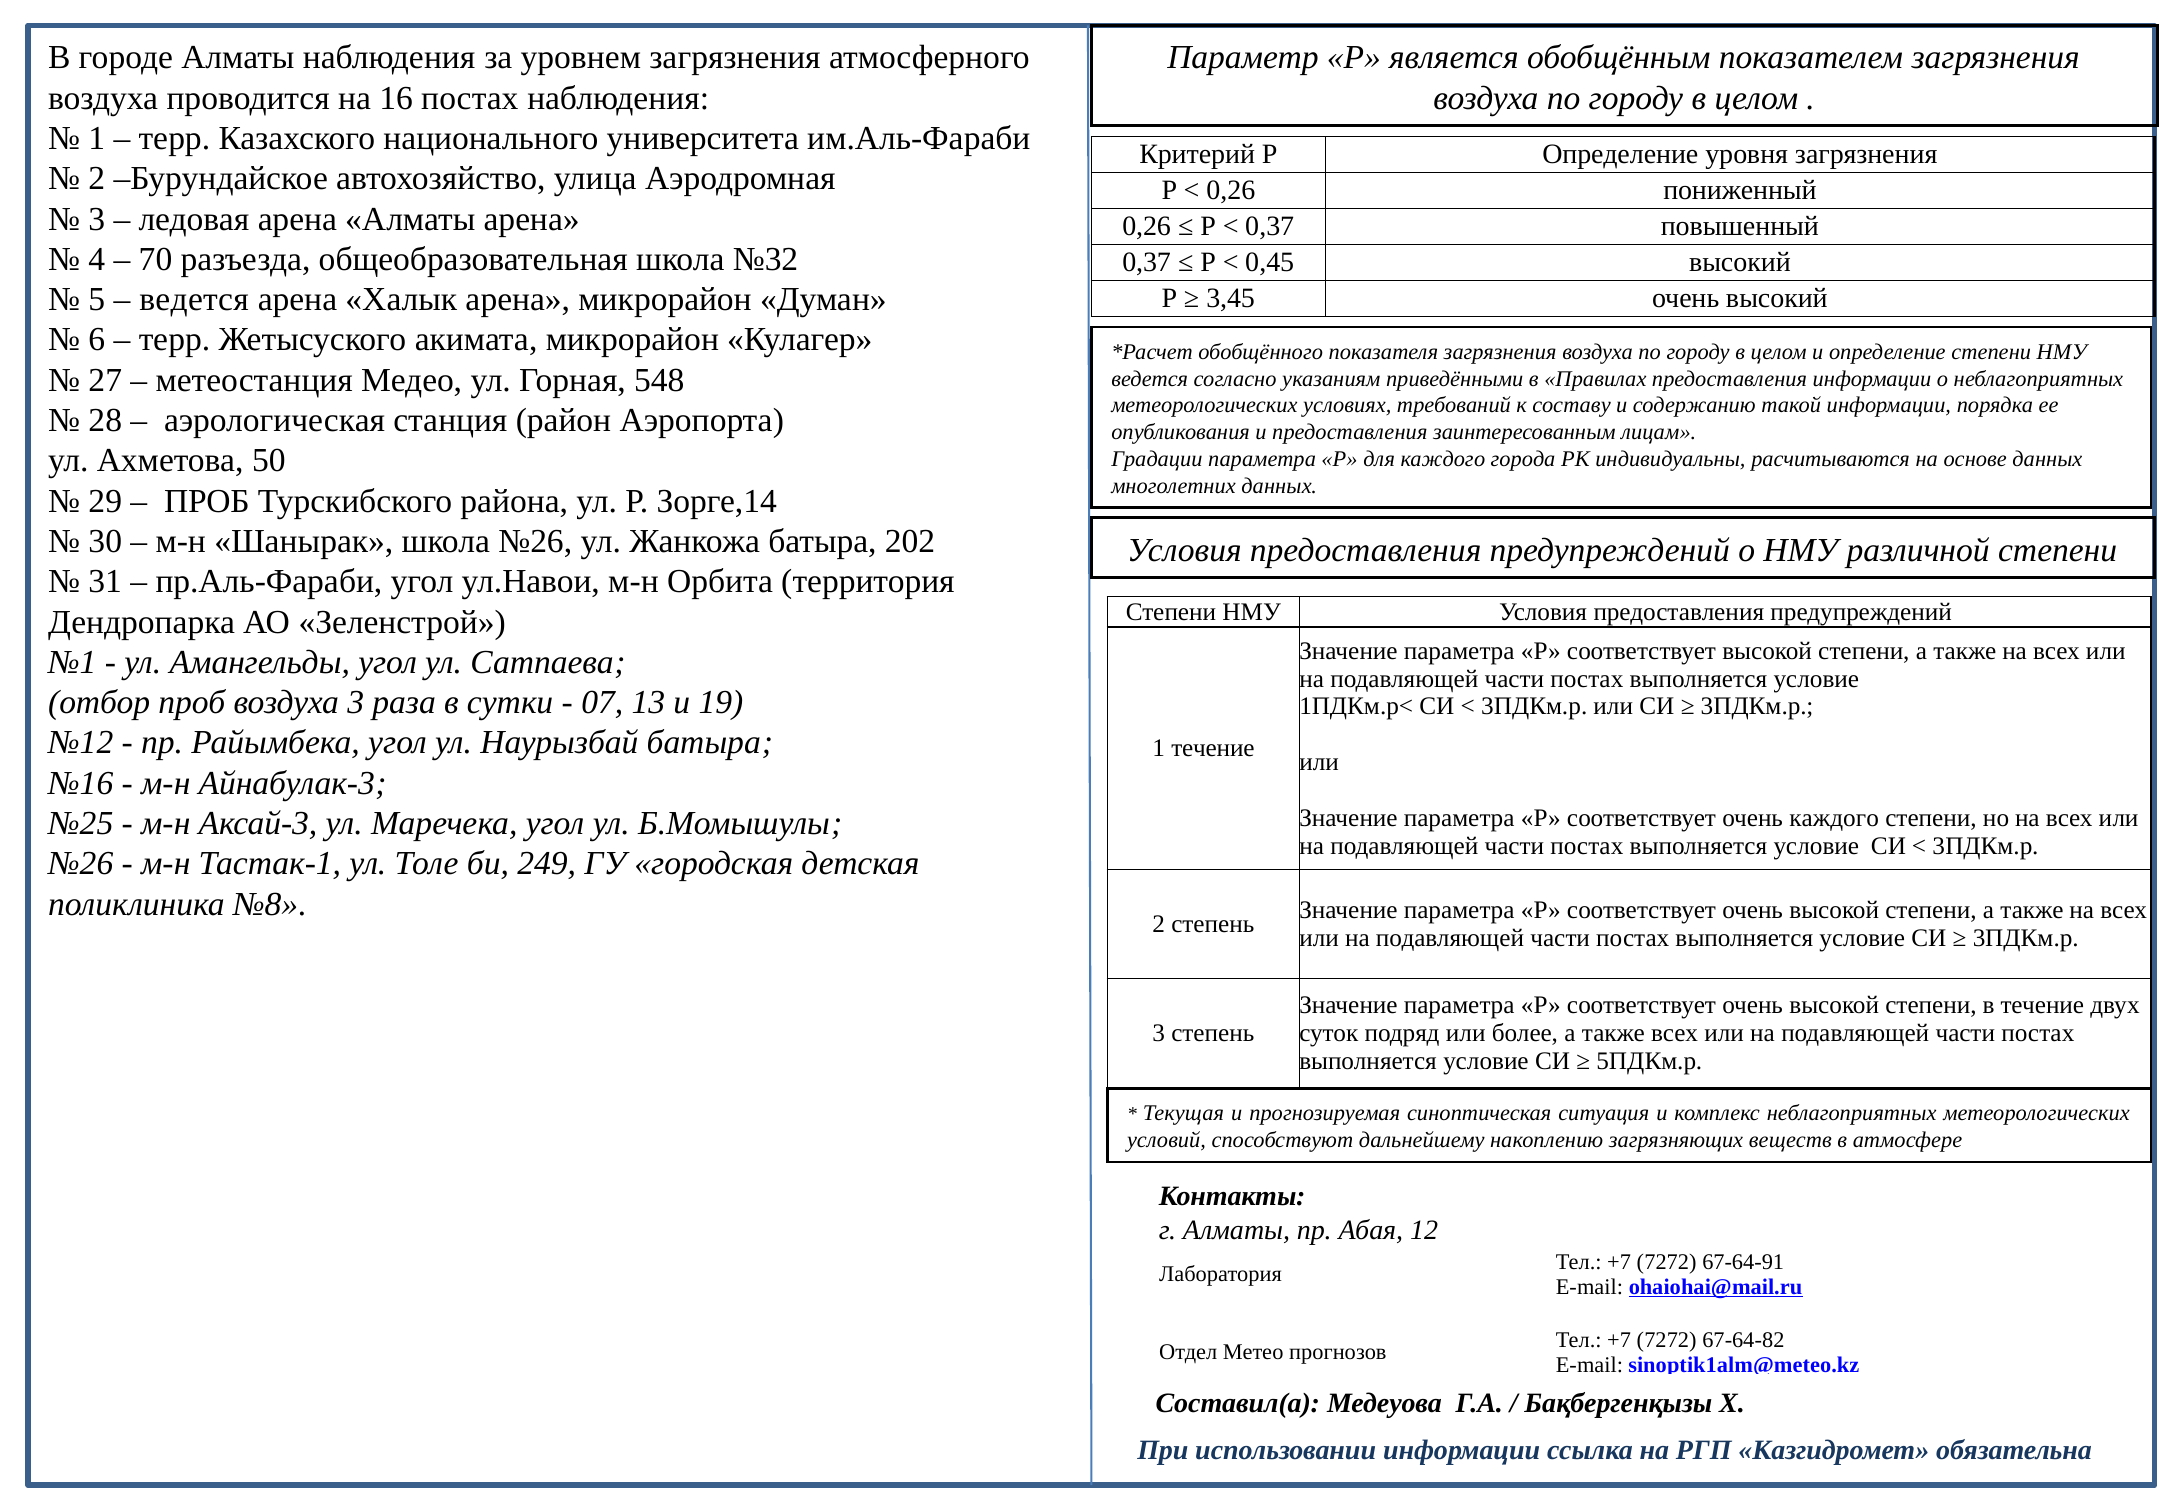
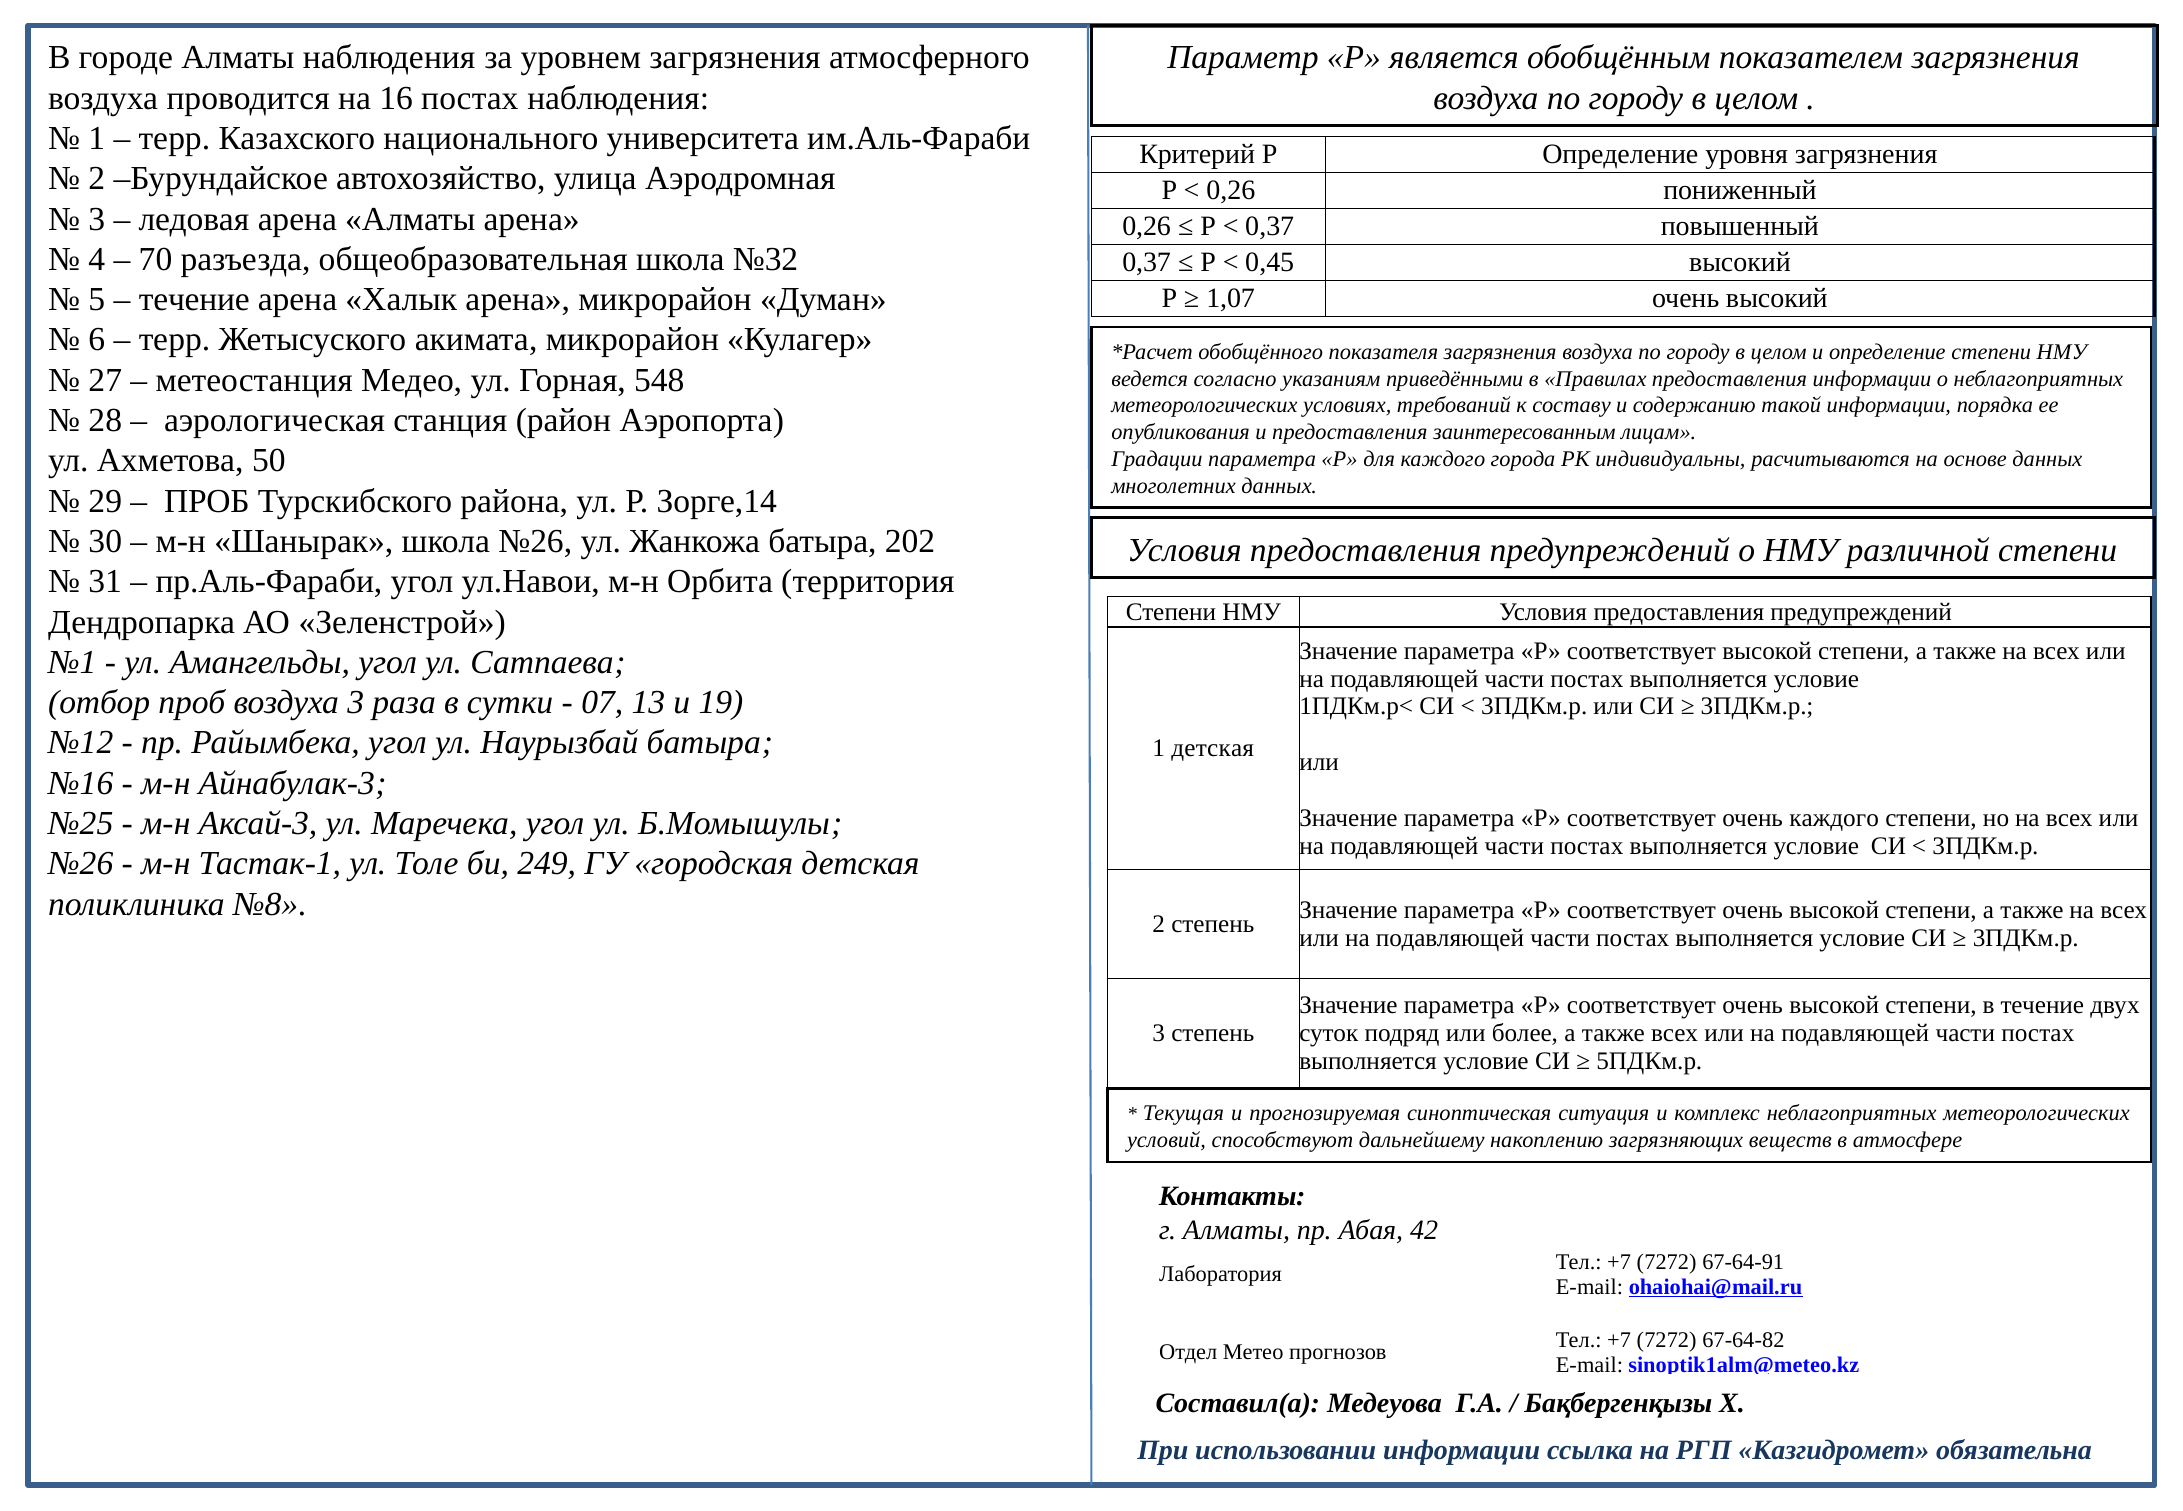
ведется at (194, 300): ведется -> течение
3,45: 3,45 -> 1,07
1 течение: течение -> детская
12: 12 -> 42
